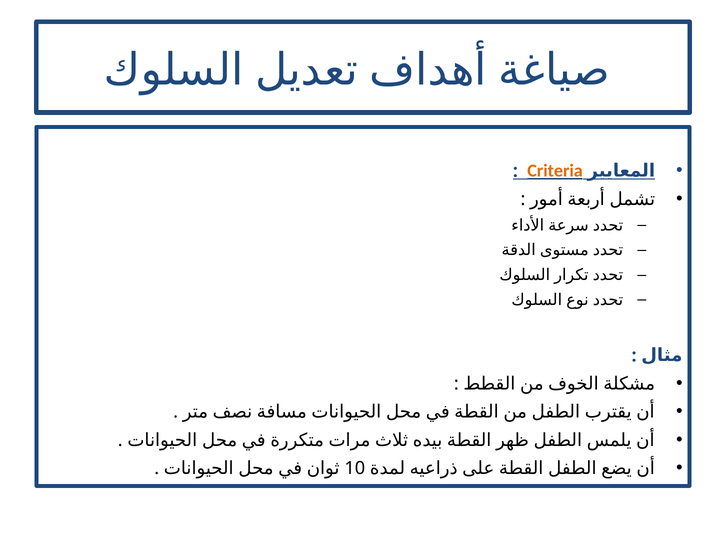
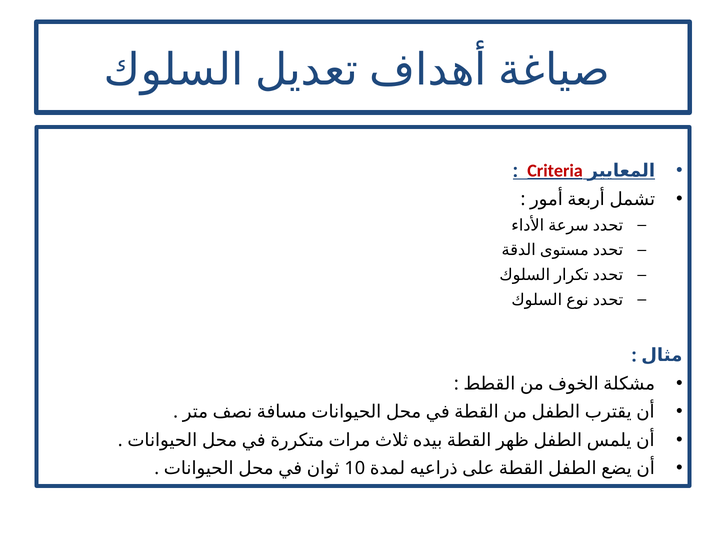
Criteria colour: orange -> red
